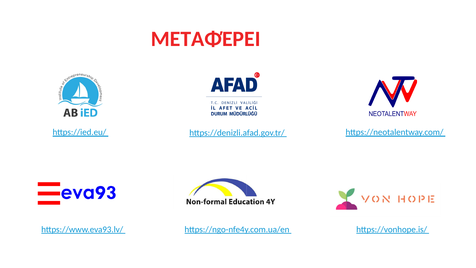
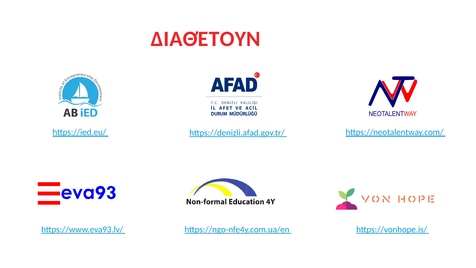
ΜΕΤΑΦΈΡΕΙ: ΜΕΤΑΦΈΡΕΙ -> ΔΙΑΘΈΤΟΥΝ
